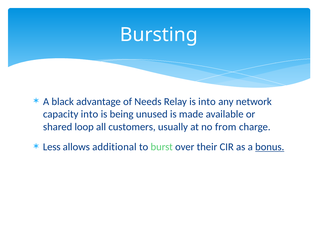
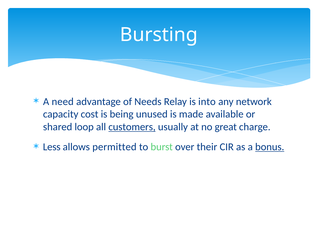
black: black -> need
capacity into: into -> cost
customers underline: none -> present
from: from -> great
additional: additional -> permitted
